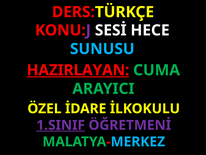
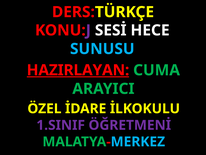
1.SINIF underline: present -> none
